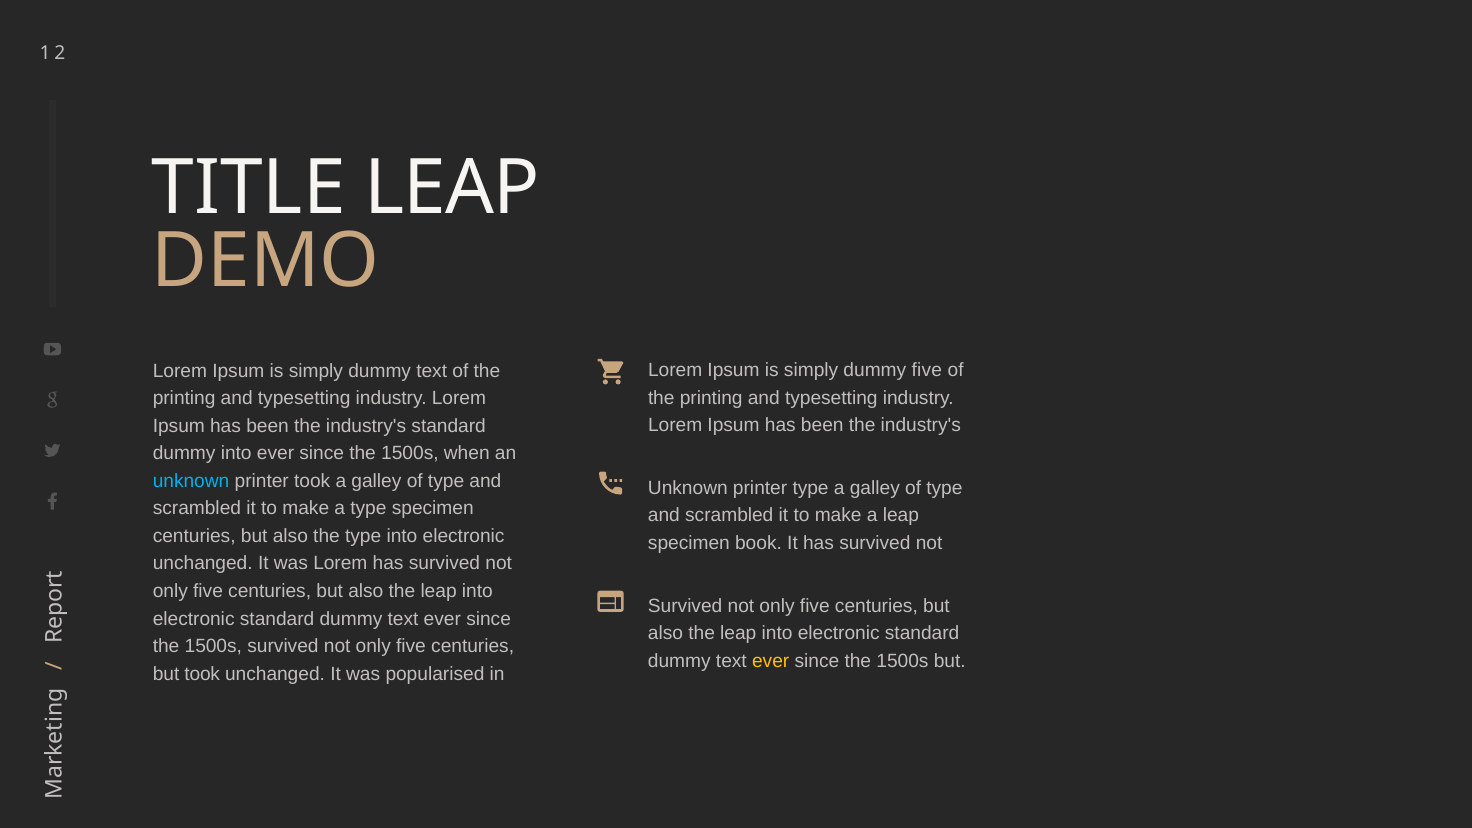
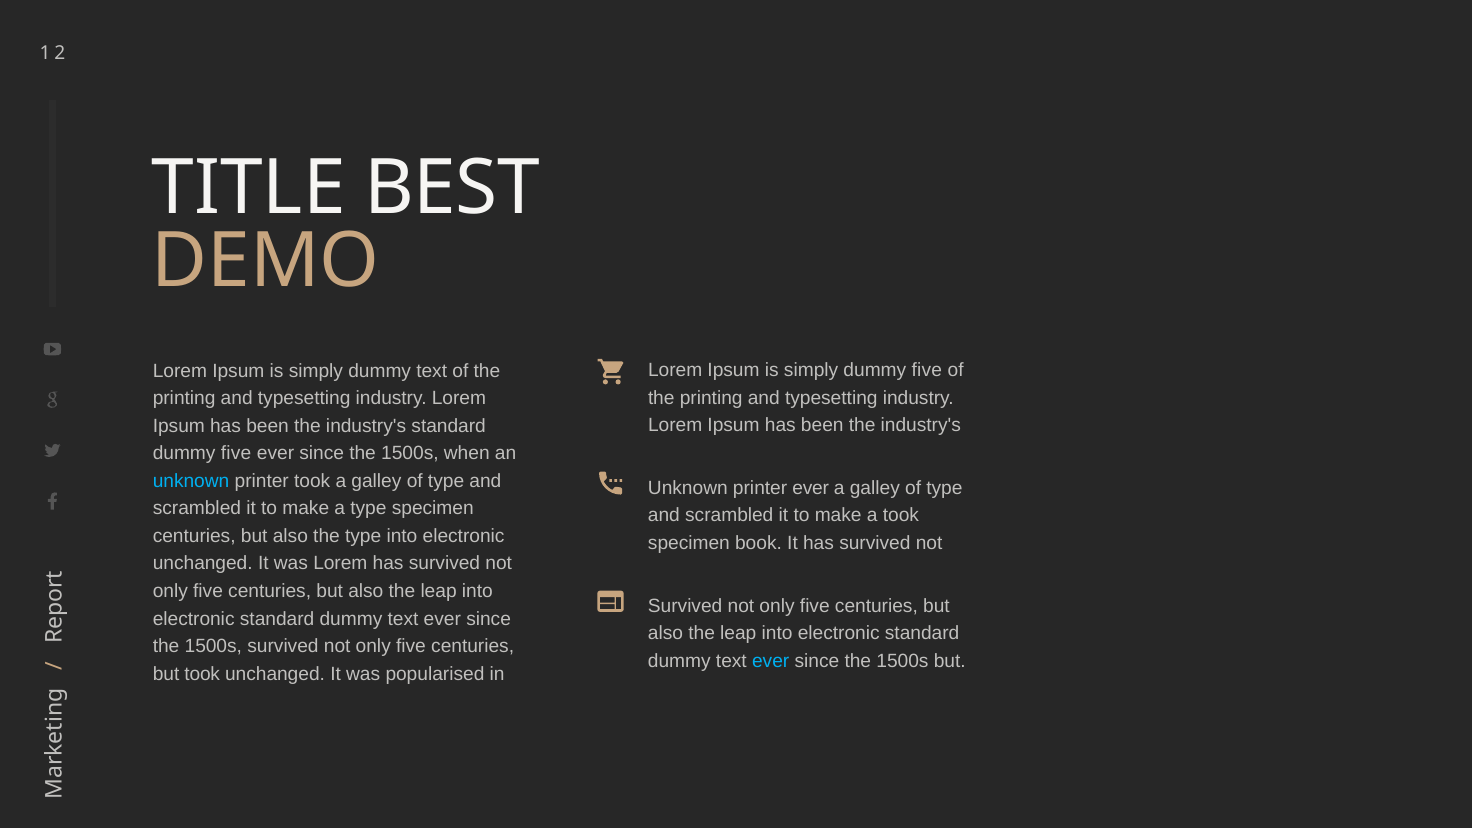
TITLE LEAP: LEAP -> BEST
into at (236, 453): into -> five
printer type: type -> ever
a leap: leap -> took
ever at (771, 661) colour: yellow -> light blue
